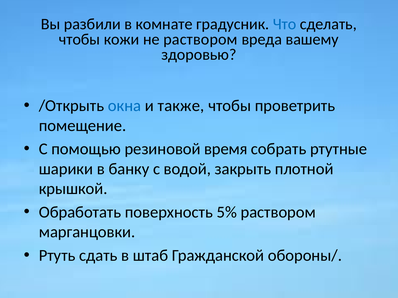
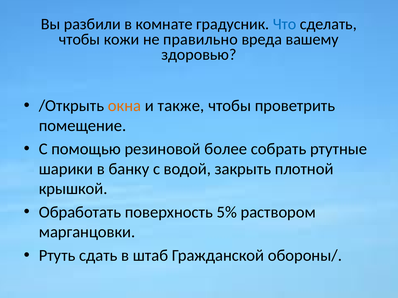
не раствором: раствором -> правильно
окна colour: blue -> orange
время: время -> более
